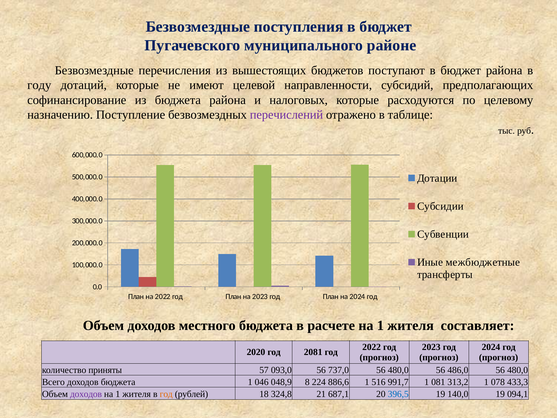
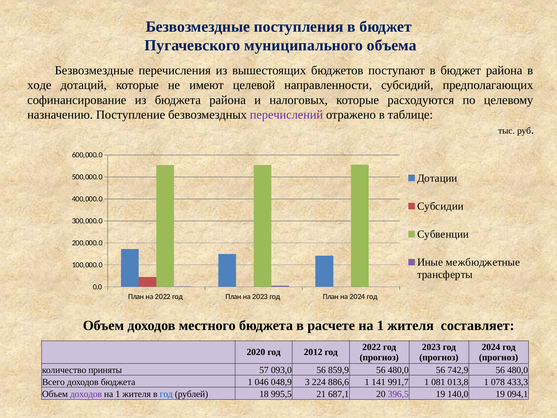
районе: районе -> объема
году: году -> ходе
2081: 2081 -> 2012
737,0: 737,0 -> 859,9
486,0: 486,0 -> 742,9
8: 8 -> 3
516: 516 -> 141
313,2: 313,2 -> 013,8
год at (166, 394) colour: orange -> blue
324,8: 324,8 -> 995,5
396,5 colour: blue -> purple
